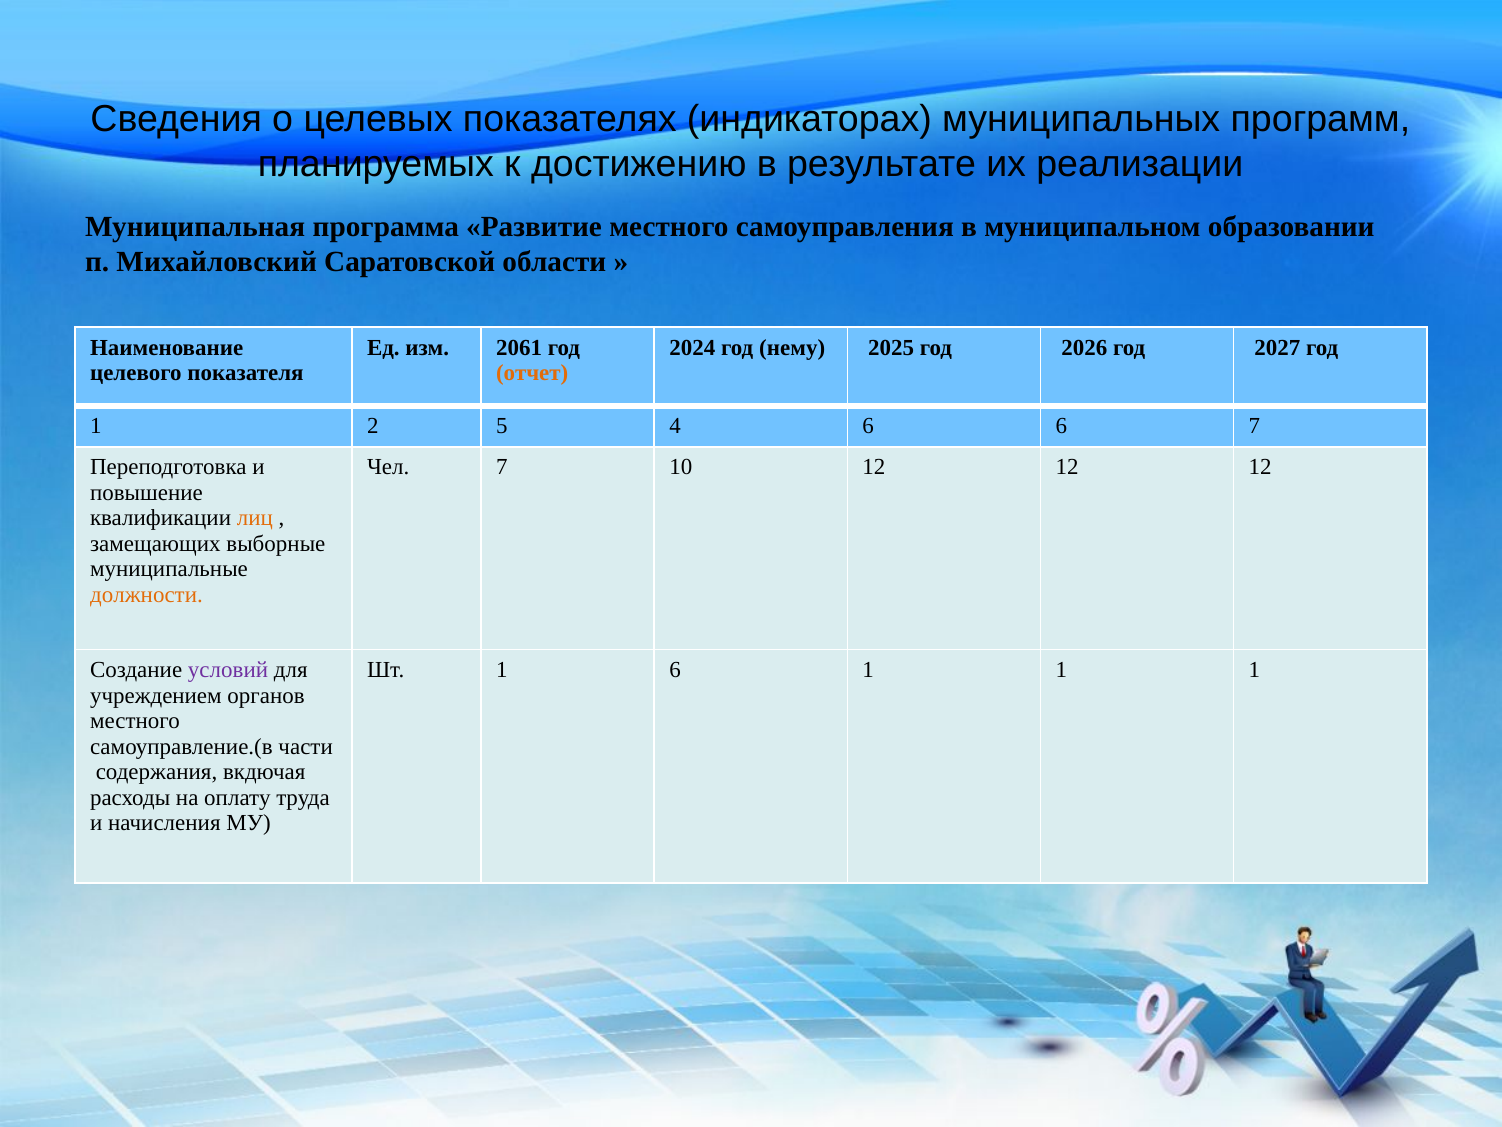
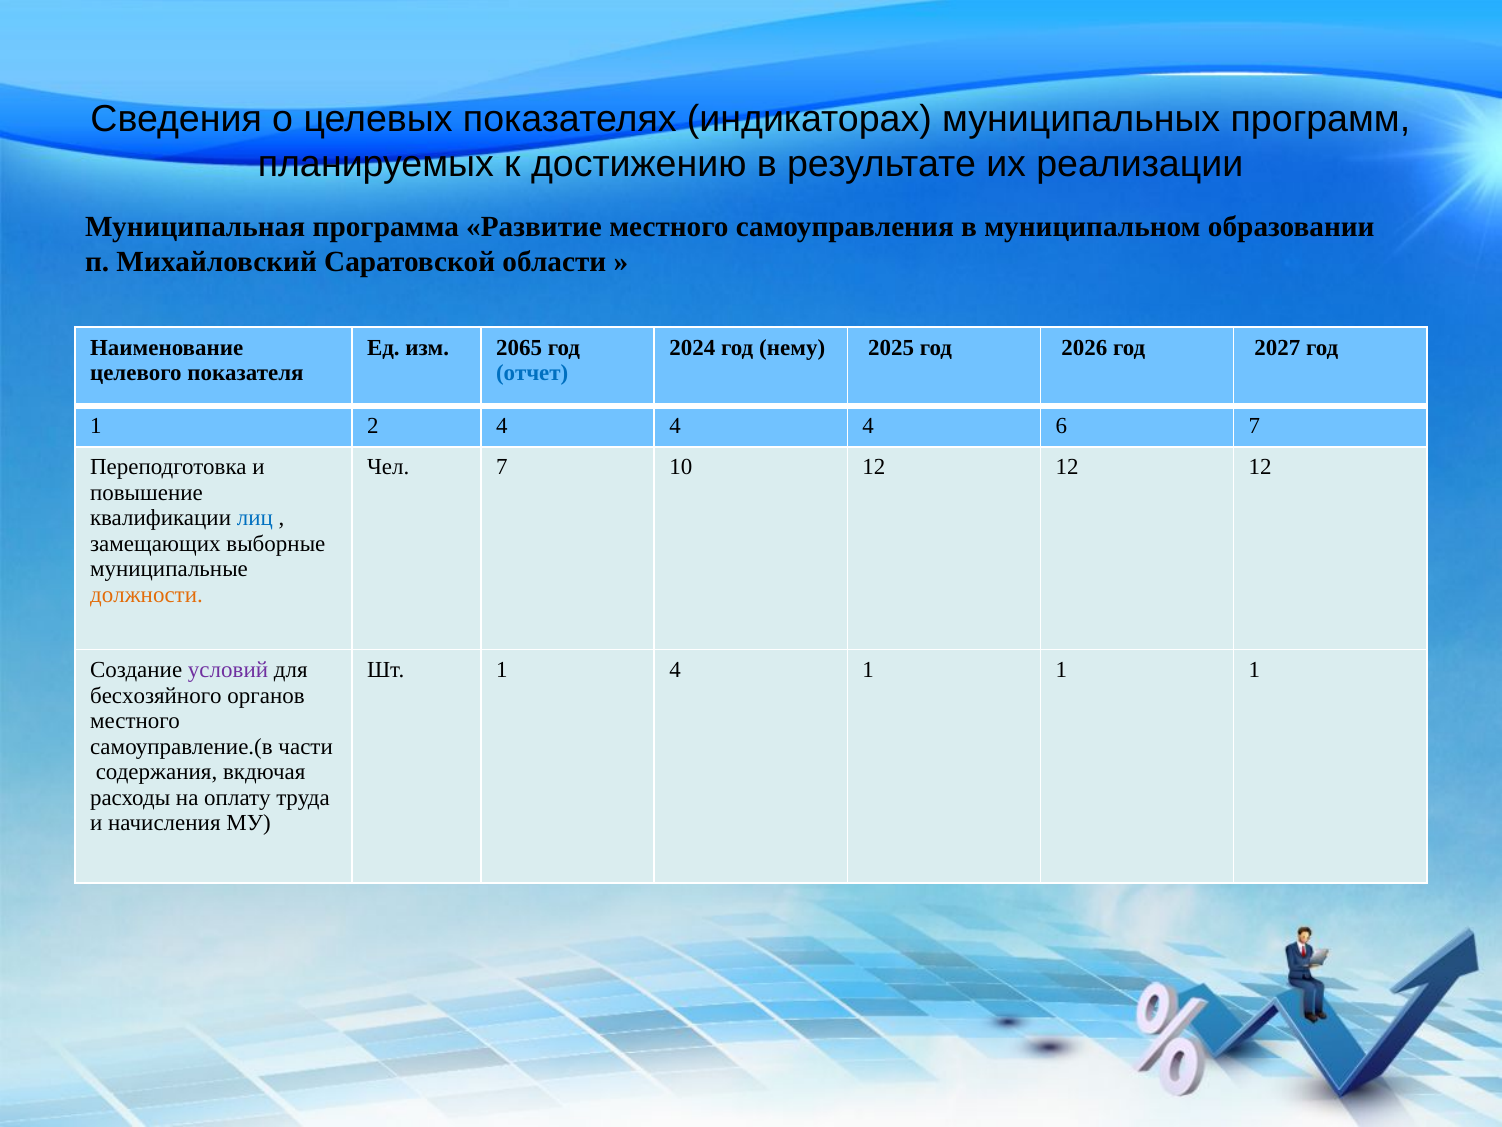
2061: 2061 -> 2065
отчет colour: orange -> blue
2 5: 5 -> 4
6 at (868, 426): 6 -> 4
лиц colour: orange -> blue
1 6: 6 -> 4
учреждением: учреждением -> бесхозяйного
